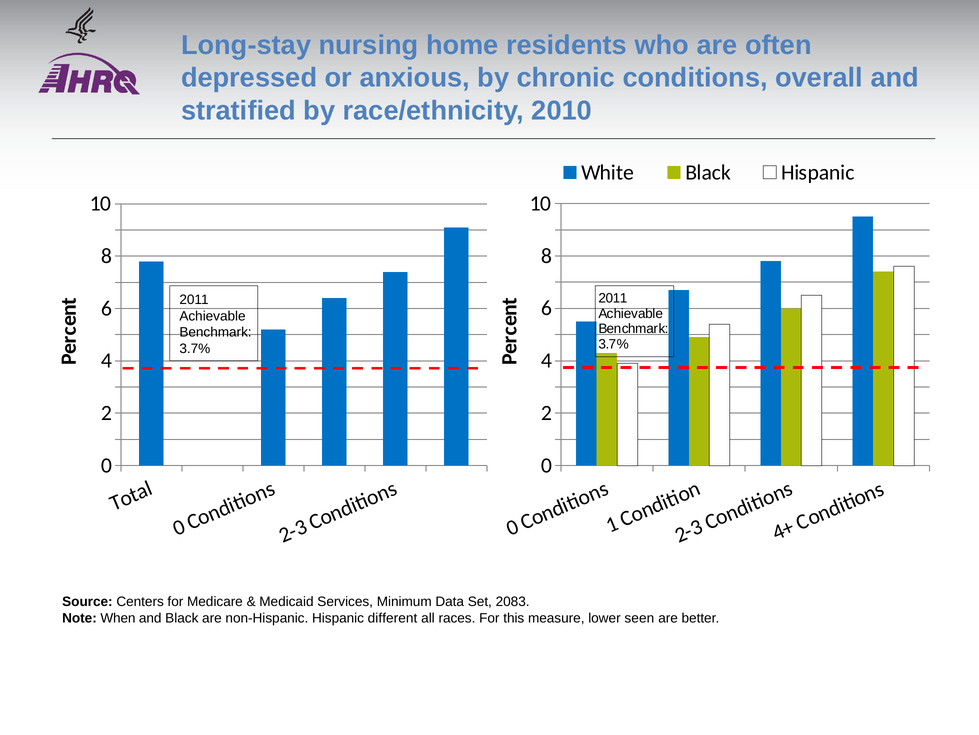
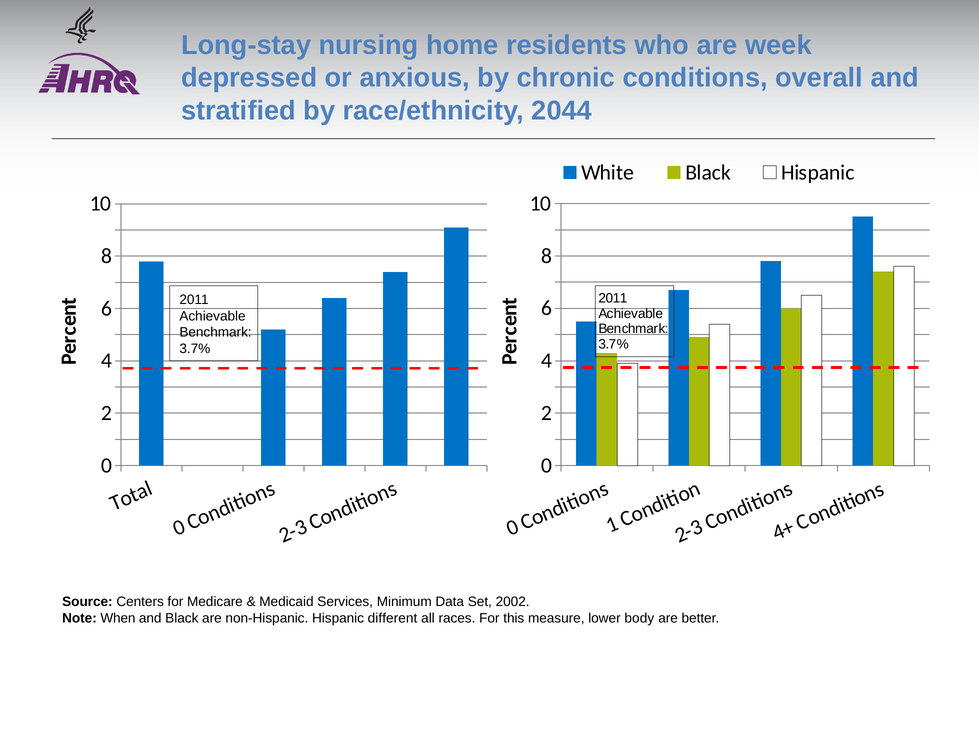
often: often -> week
2010: 2010 -> 2044
2083: 2083 -> 2002
seen: seen -> body
